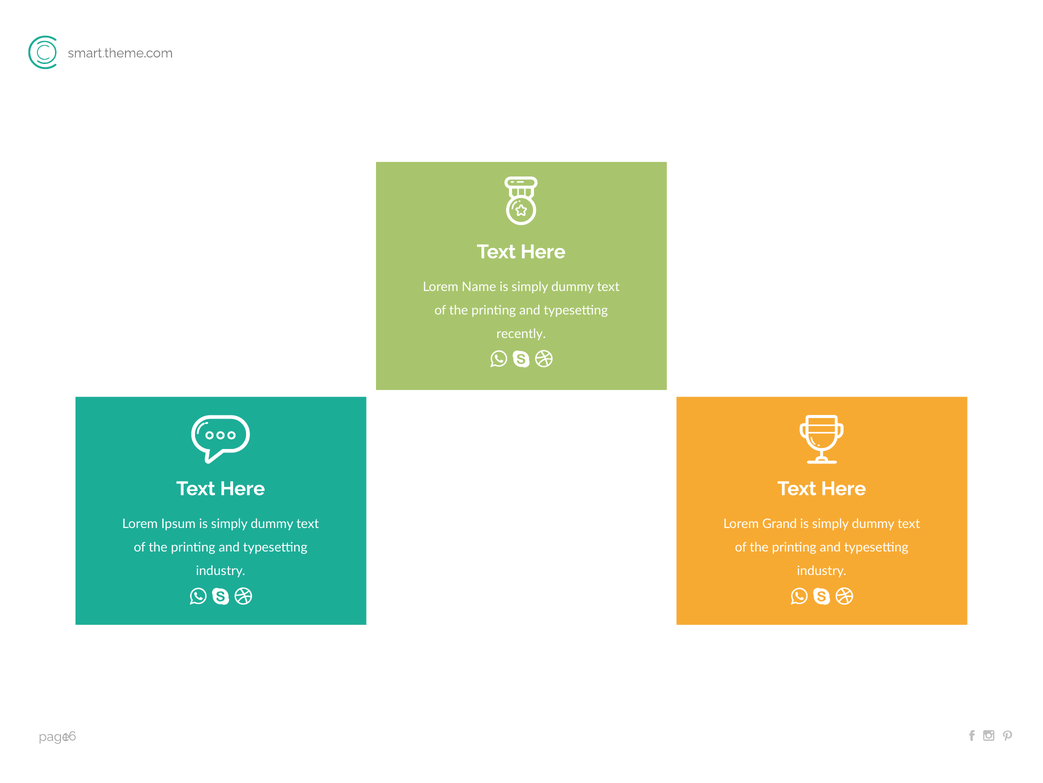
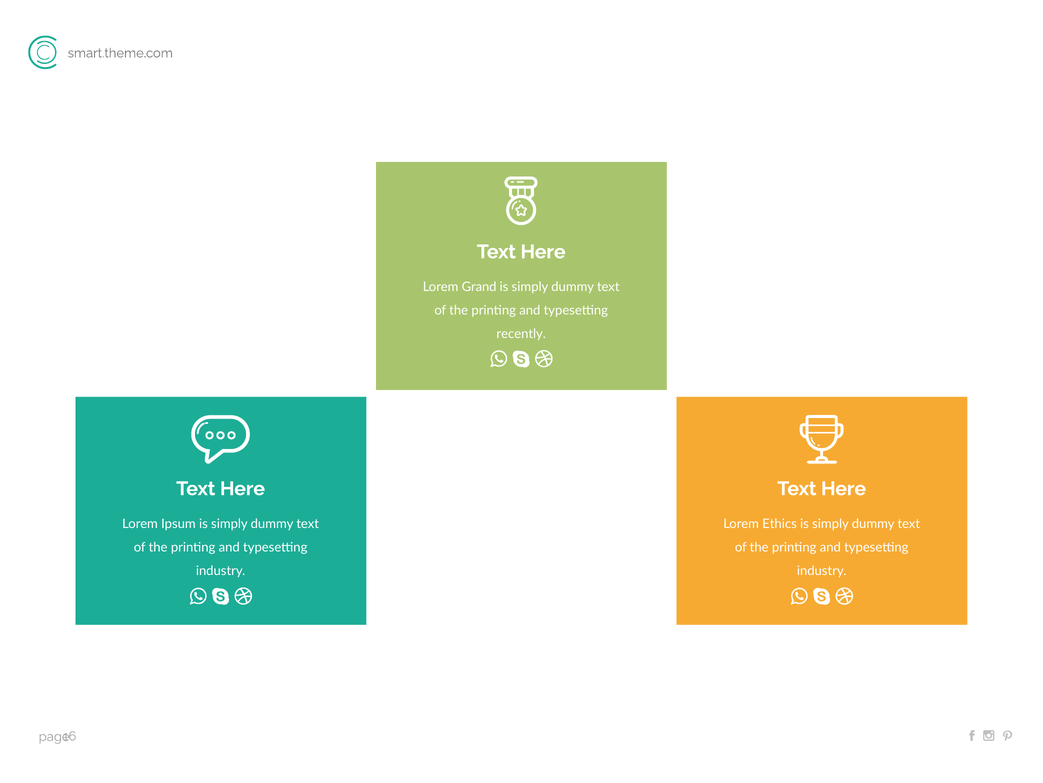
Name: Name -> Grand
Grand: Grand -> Ethics
